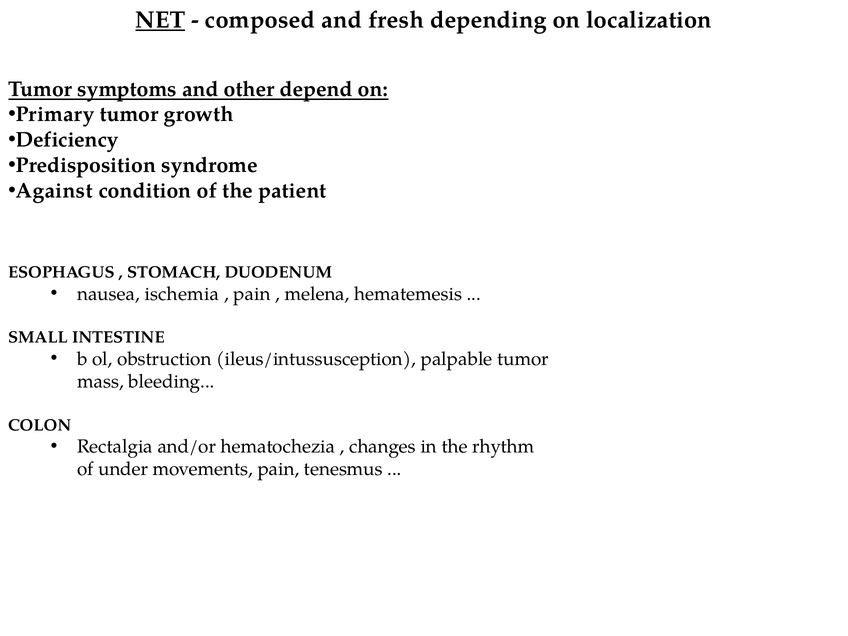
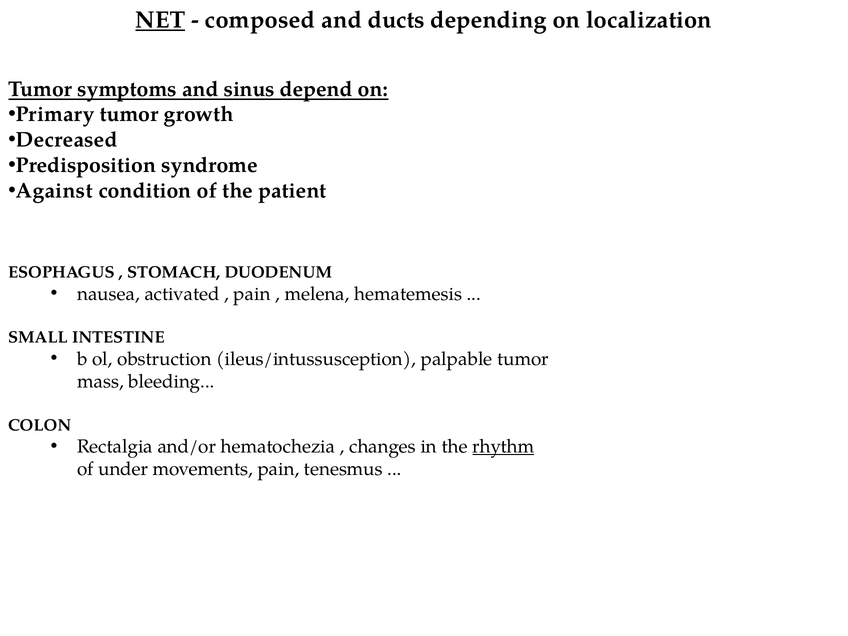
fresh: fresh -> ducts
other: other -> sinus
Deficiency: Deficiency -> Decreased
ischemia: ischemia -> activated
rhythm underline: none -> present
